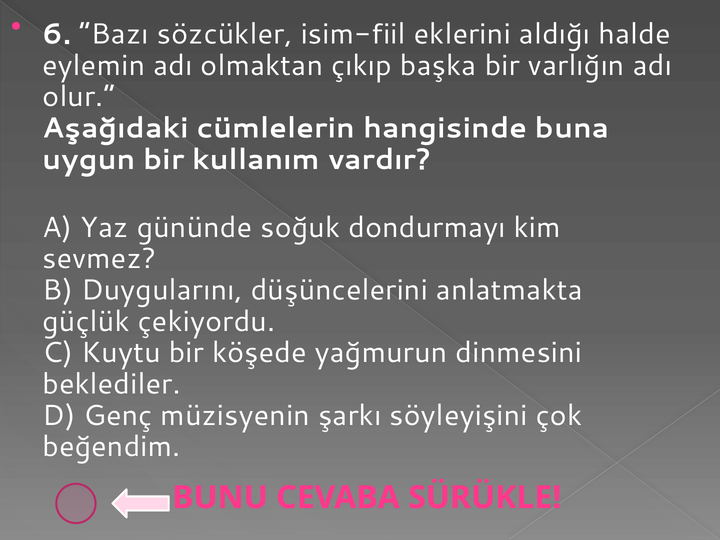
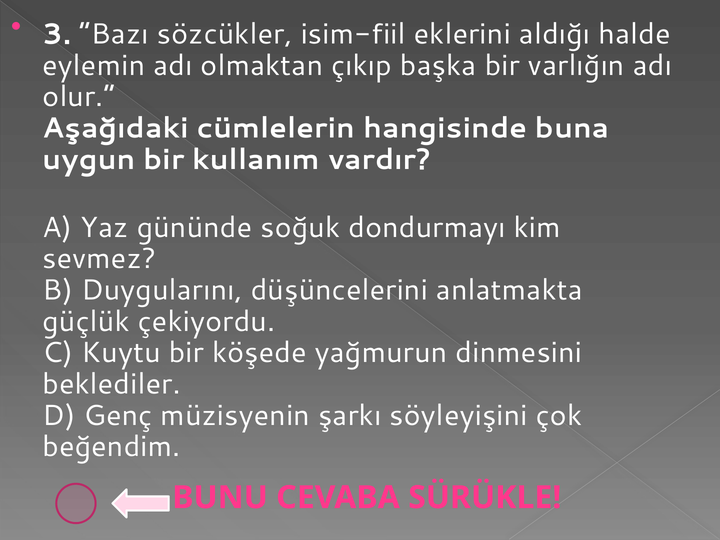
6: 6 -> 3
